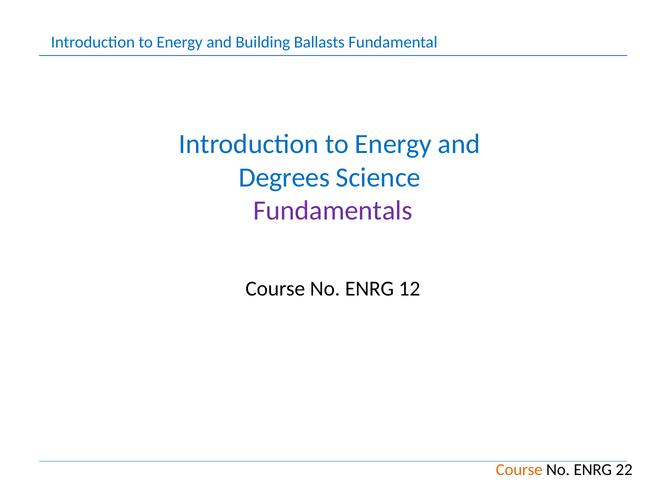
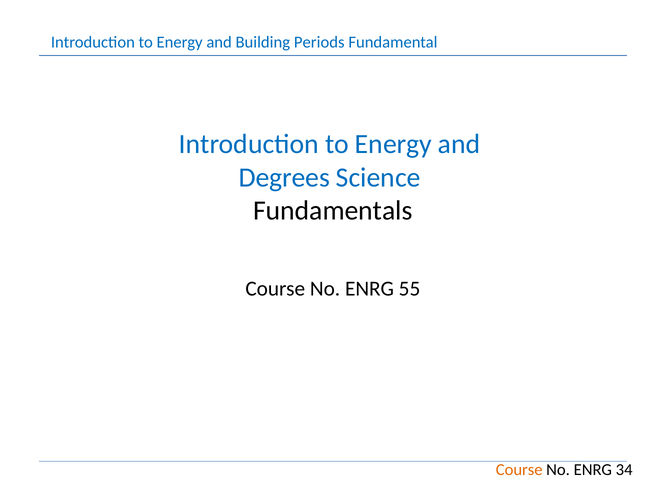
Ballasts: Ballasts -> Periods
Fundamentals colour: purple -> black
12: 12 -> 55
22: 22 -> 34
